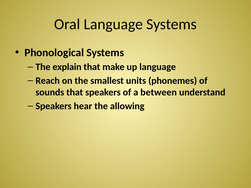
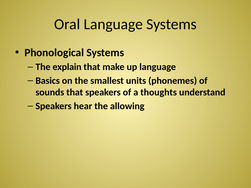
Reach: Reach -> Basics
between: between -> thoughts
